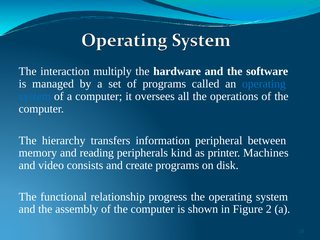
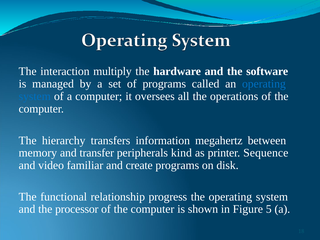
peripheral: peripheral -> megahertz
reading: reading -> transfer
Machines: Machines -> Sequence
consists: consists -> familiar
assembly: assembly -> processor
2: 2 -> 5
